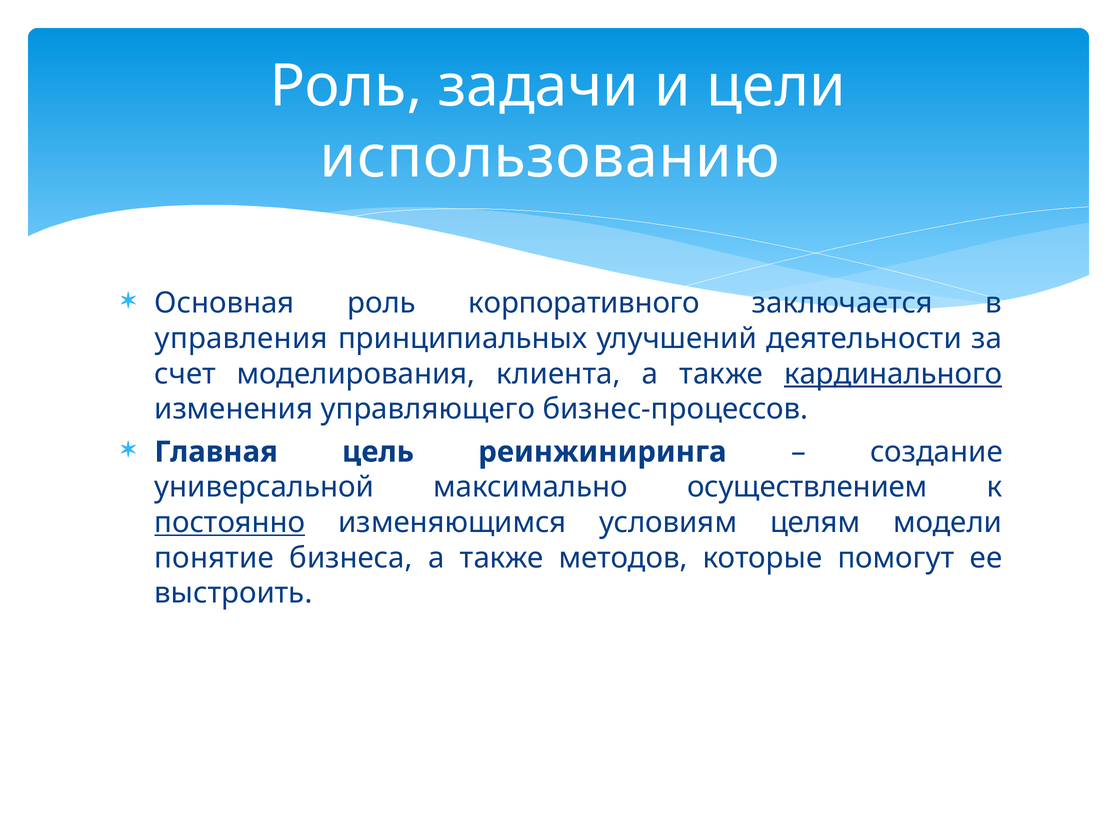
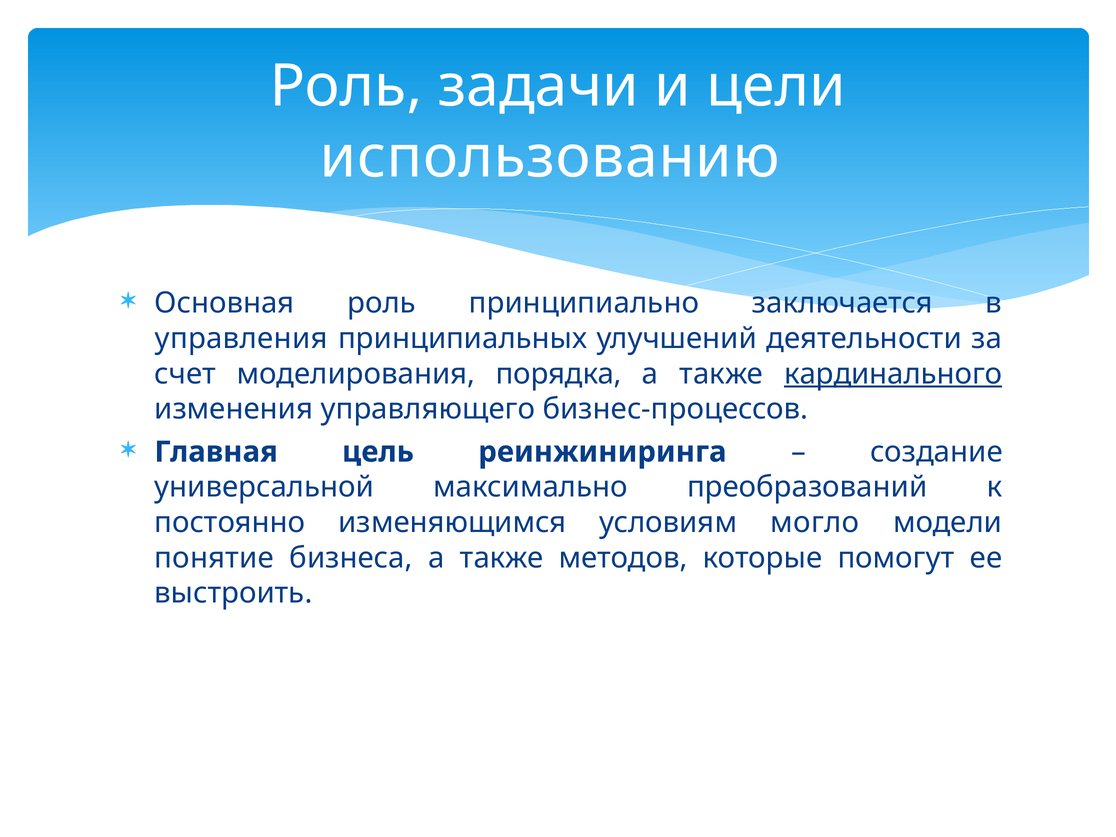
корпоративного: корпоративного -> принципиально
клиента: клиента -> порядка
осуществлением: осуществлением -> преобразований
постоянно underline: present -> none
целям: целям -> могло
